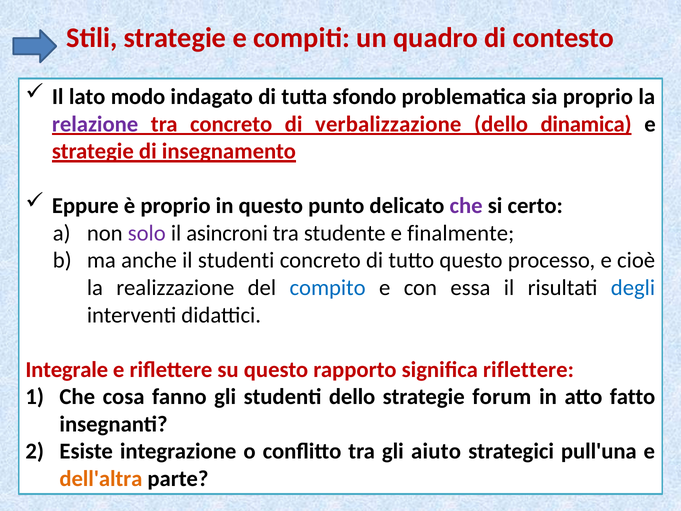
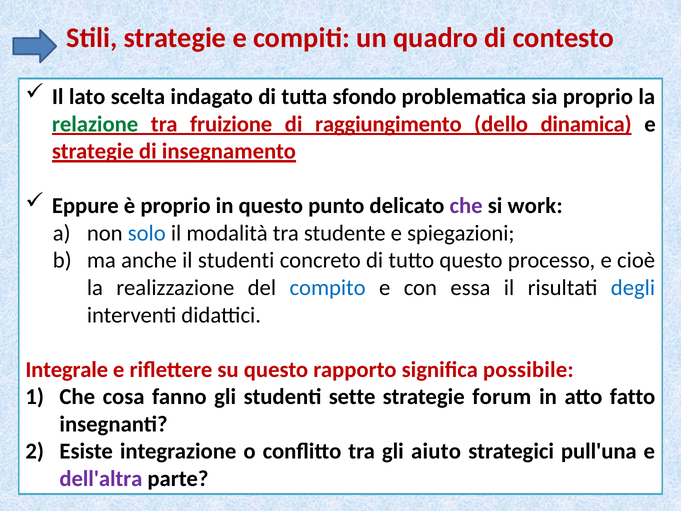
modo: modo -> scelta
relazione colour: purple -> green
tra concreto: concreto -> fruizione
verbalizzazione: verbalizzazione -> raggiungimento
certo: certo -> work
solo colour: purple -> blue
asincroni: asincroni -> modalità
finalmente: finalmente -> spiegazioni
significa riflettere: riflettere -> possibile
studenti dello: dello -> sette
dell'altra colour: orange -> purple
